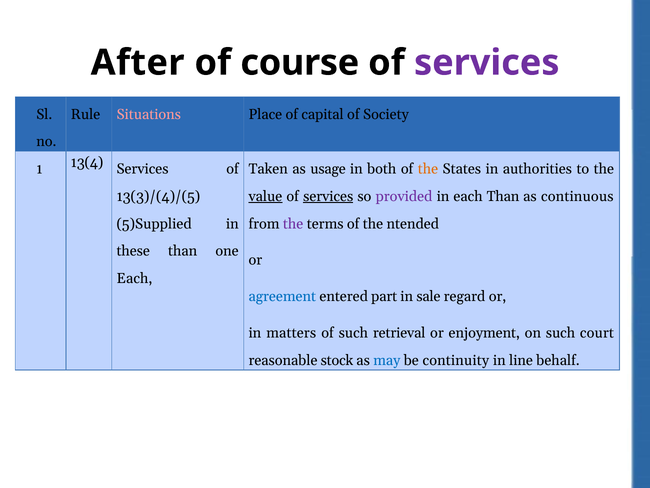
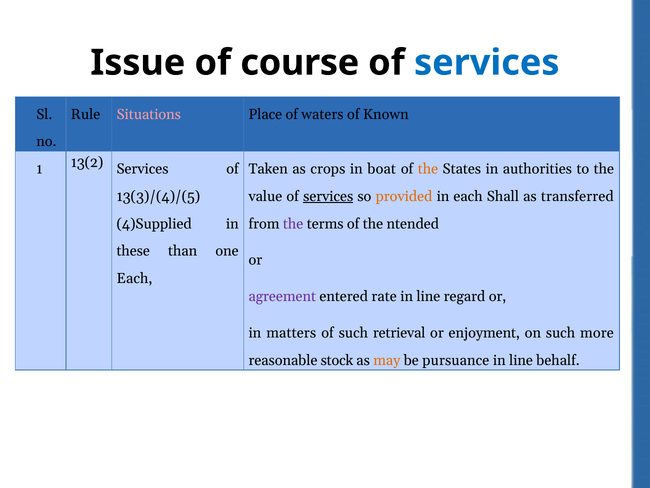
After: After -> Issue
services at (487, 63) colour: purple -> blue
capital: capital -> waters
Society: Society -> Known
13(4: 13(4 -> 13(2
usage: usage -> crops
both: both -> boat
value underline: present -> none
provided colour: purple -> orange
each Than: Than -> Shall
continuous: continuous -> transferred
5)Supplied: 5)Supplied -> 4)Supplied
agreement colour: blue -> purple
part: part -> rate
sale at (428, 296): sale -> line
court: court -> more
may colour: blue -> orange
continuity: continuity -> pursuance
